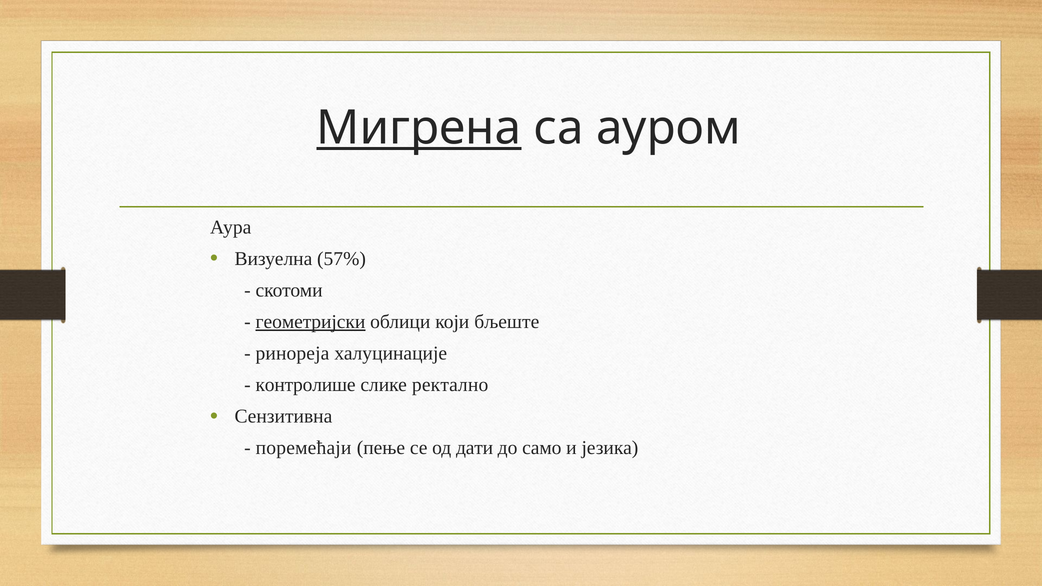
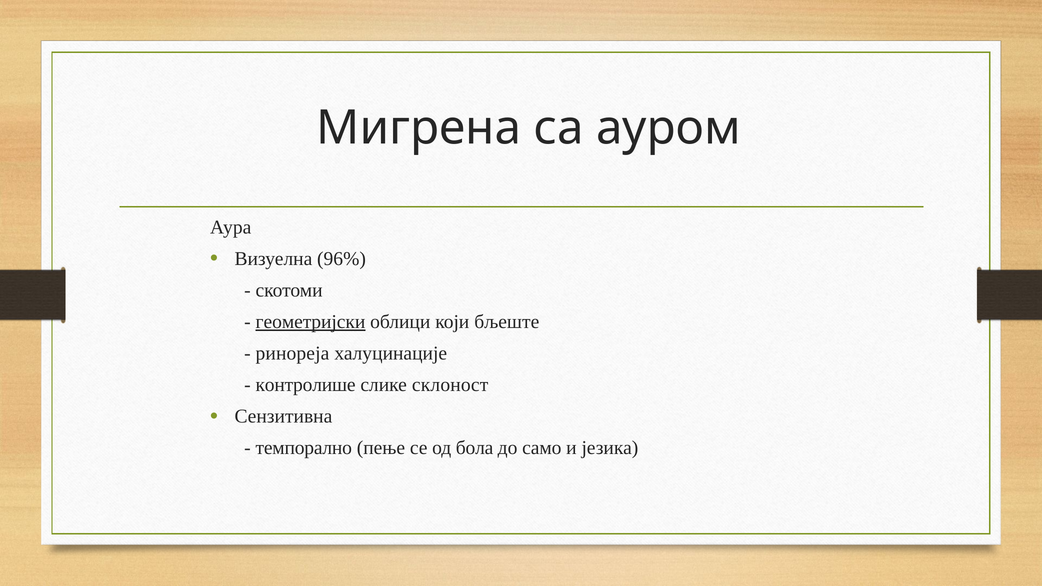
Мигрена underline: present -> none
57%: 57% -> 96%
ректално: ректално -> склоност
поремећаји: поремећаји -> темпорално
дати: дати -> бола
